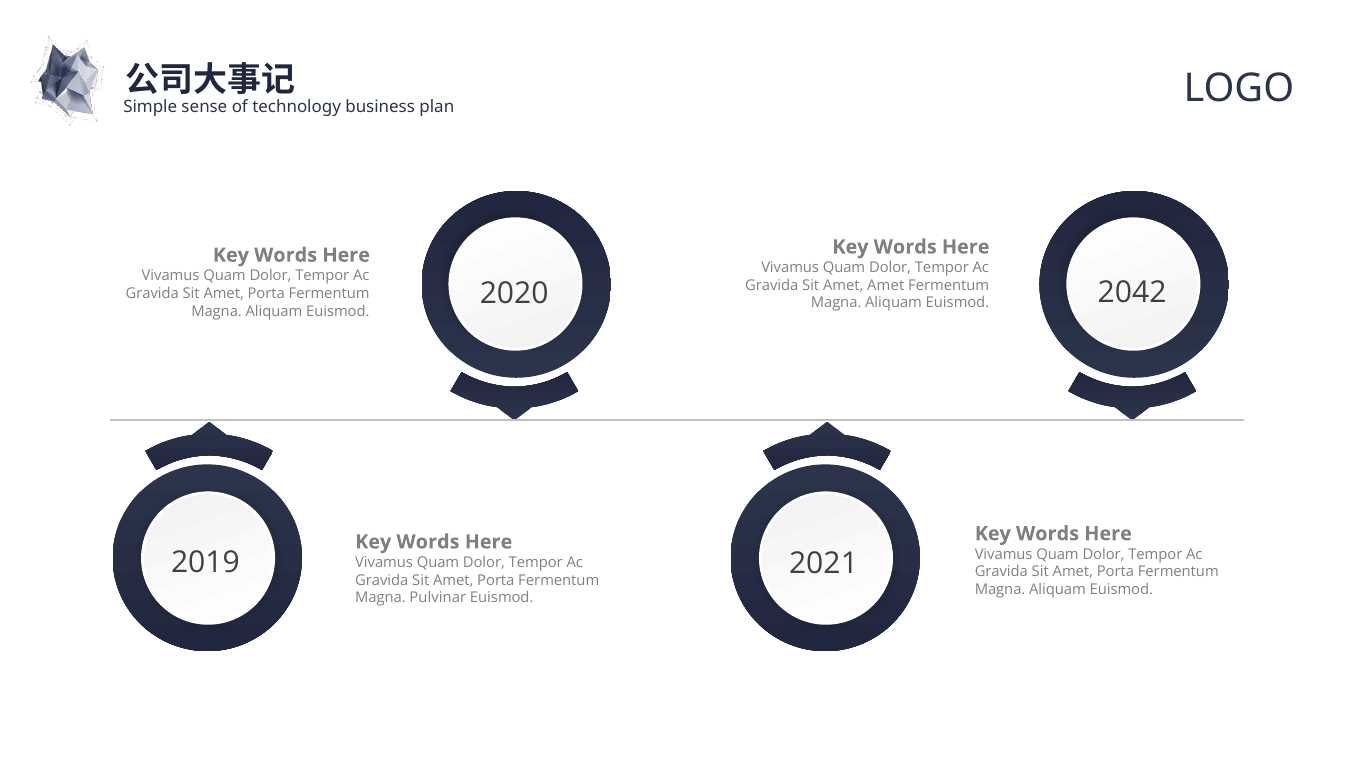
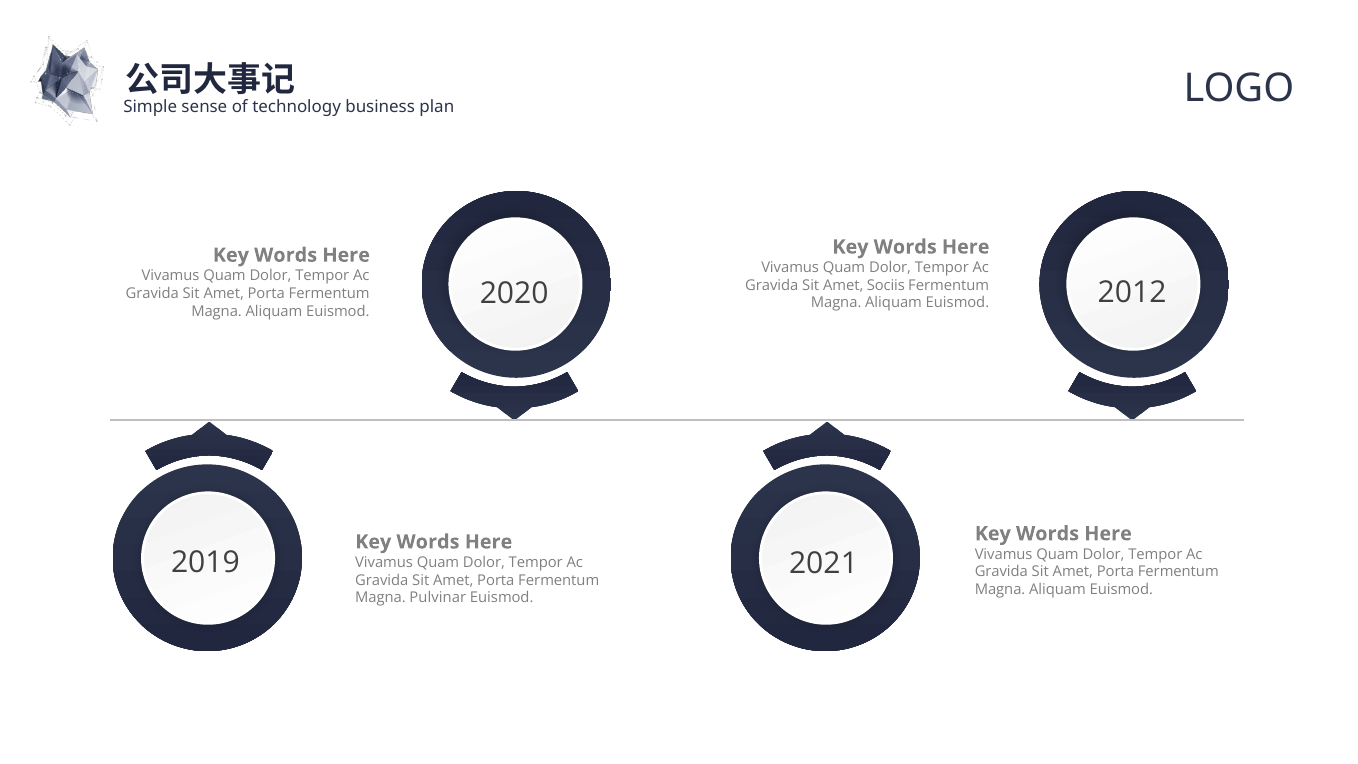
Amet Amet: Amet -> Sociis
2042: 2042 -> 2012
